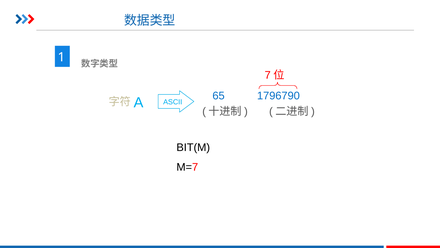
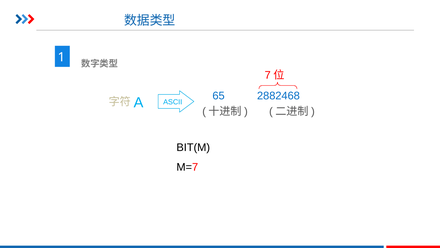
1796790: 1796790 -> 2882468
